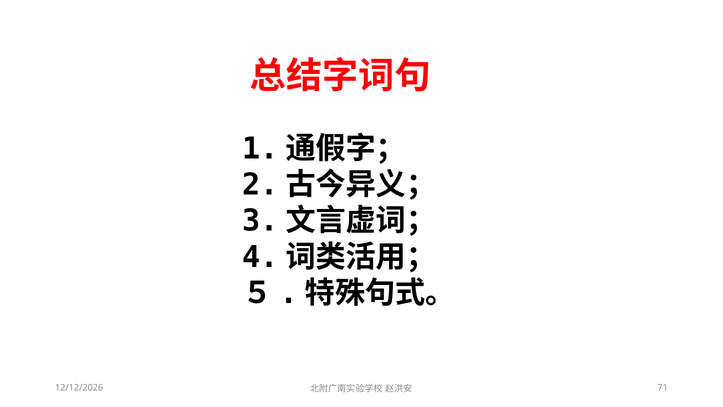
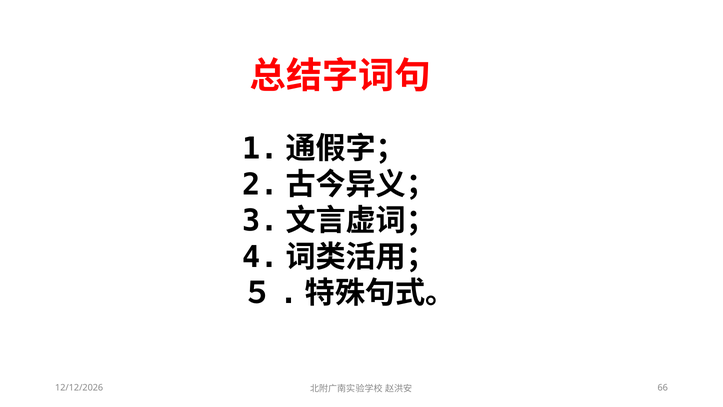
71: 71 -> 66
